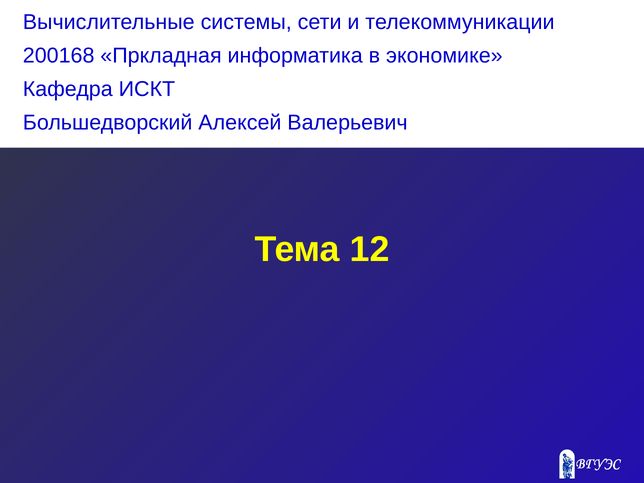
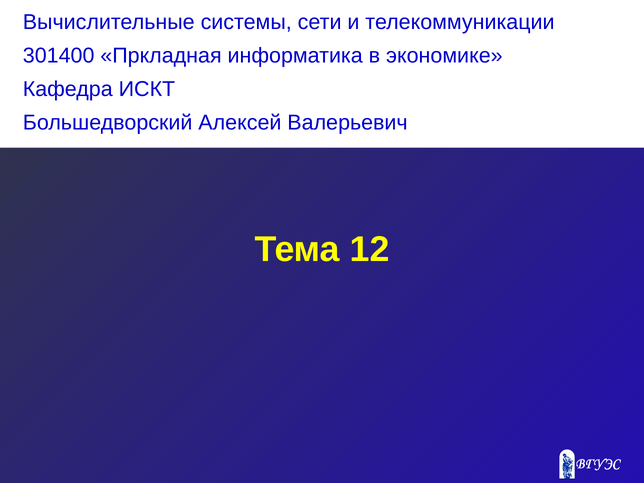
200168: 200168 -> 301400
